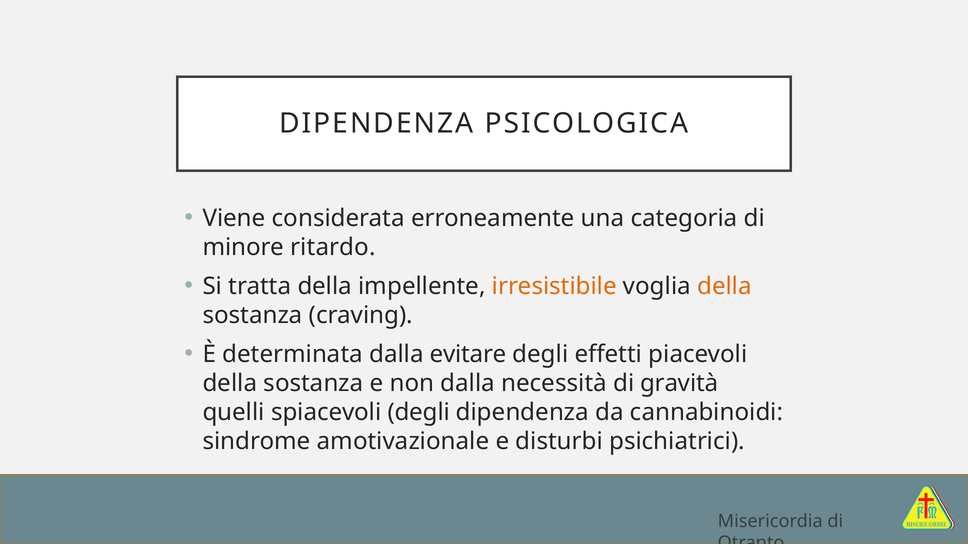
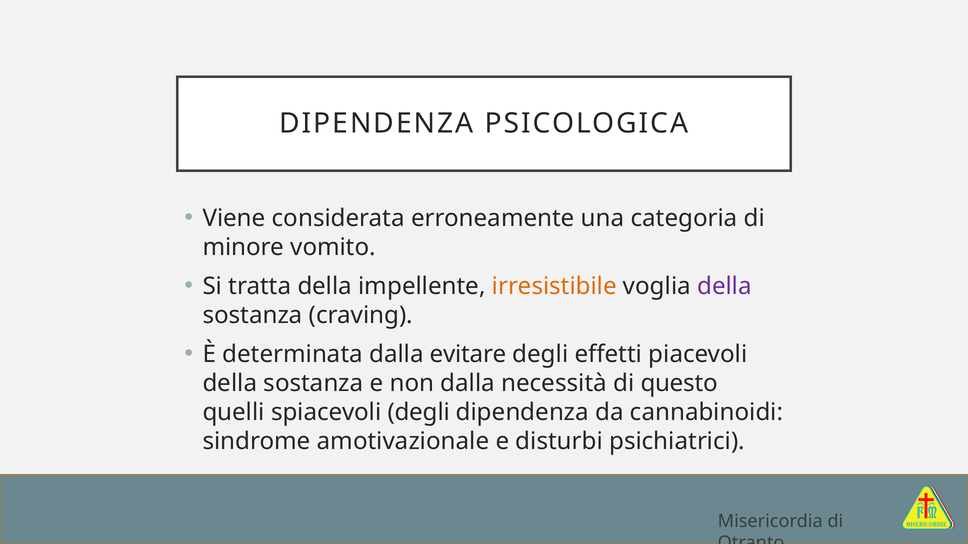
ritardo: ritardo -> vomito
della at (724, 286) colour: orange -> purple
gravità: gravità -> questo
